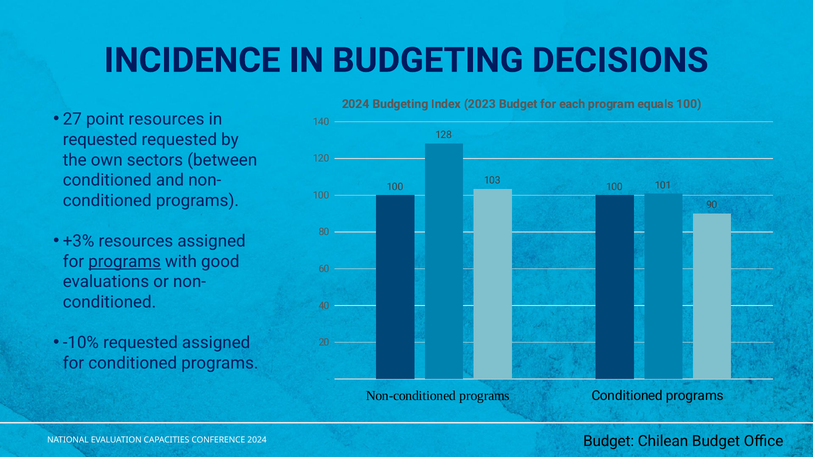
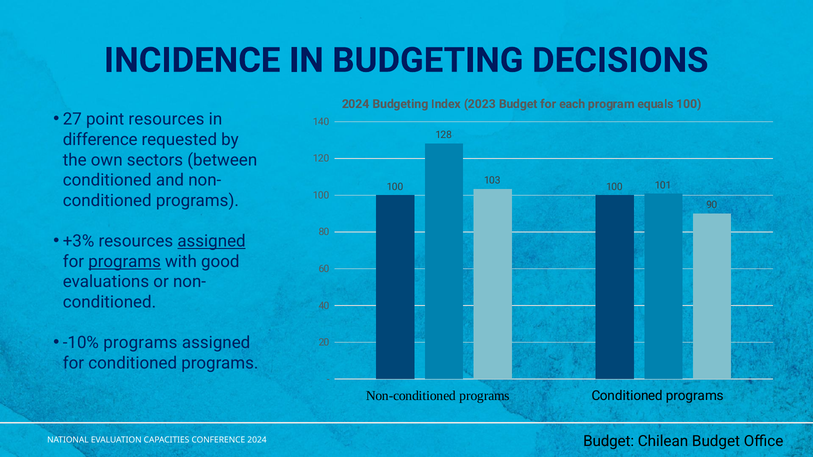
requested at (100, 140): requested -> difference
assigned at (212, 241) underline: none -> present
requested at (140, 343): requested -> programs
